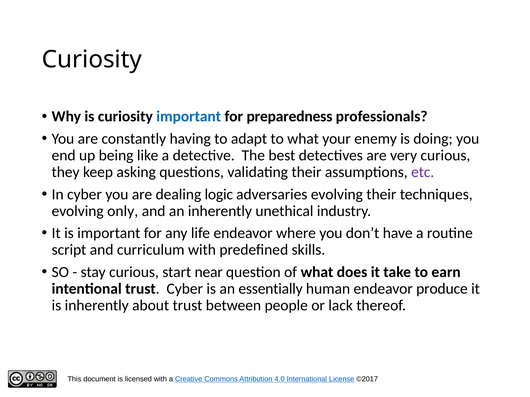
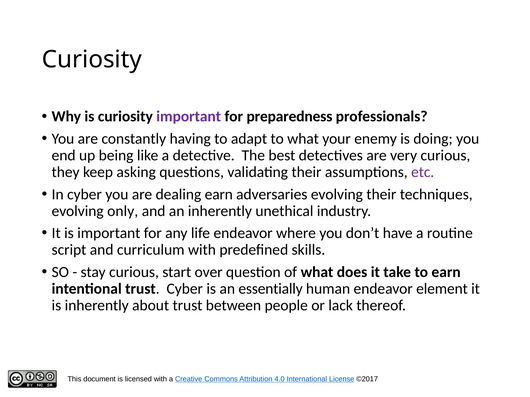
important at (189, 117) colour: blue -> purple
dealing logic: logic -> earn
near: near -> over
produce: produce -> element
